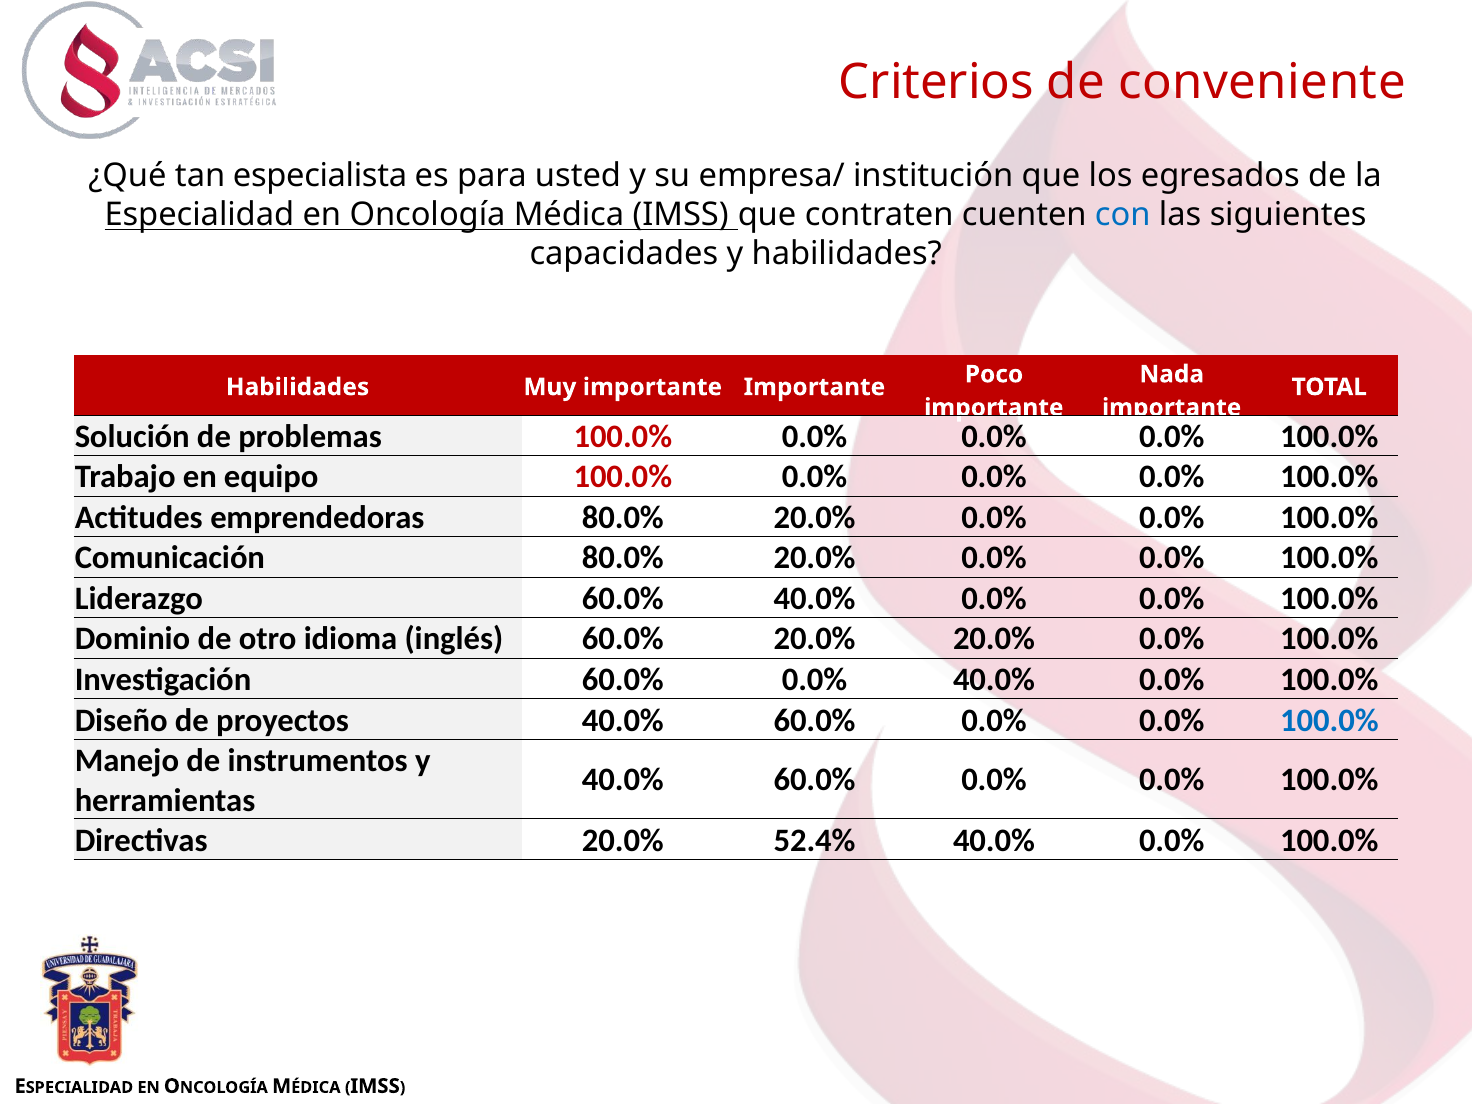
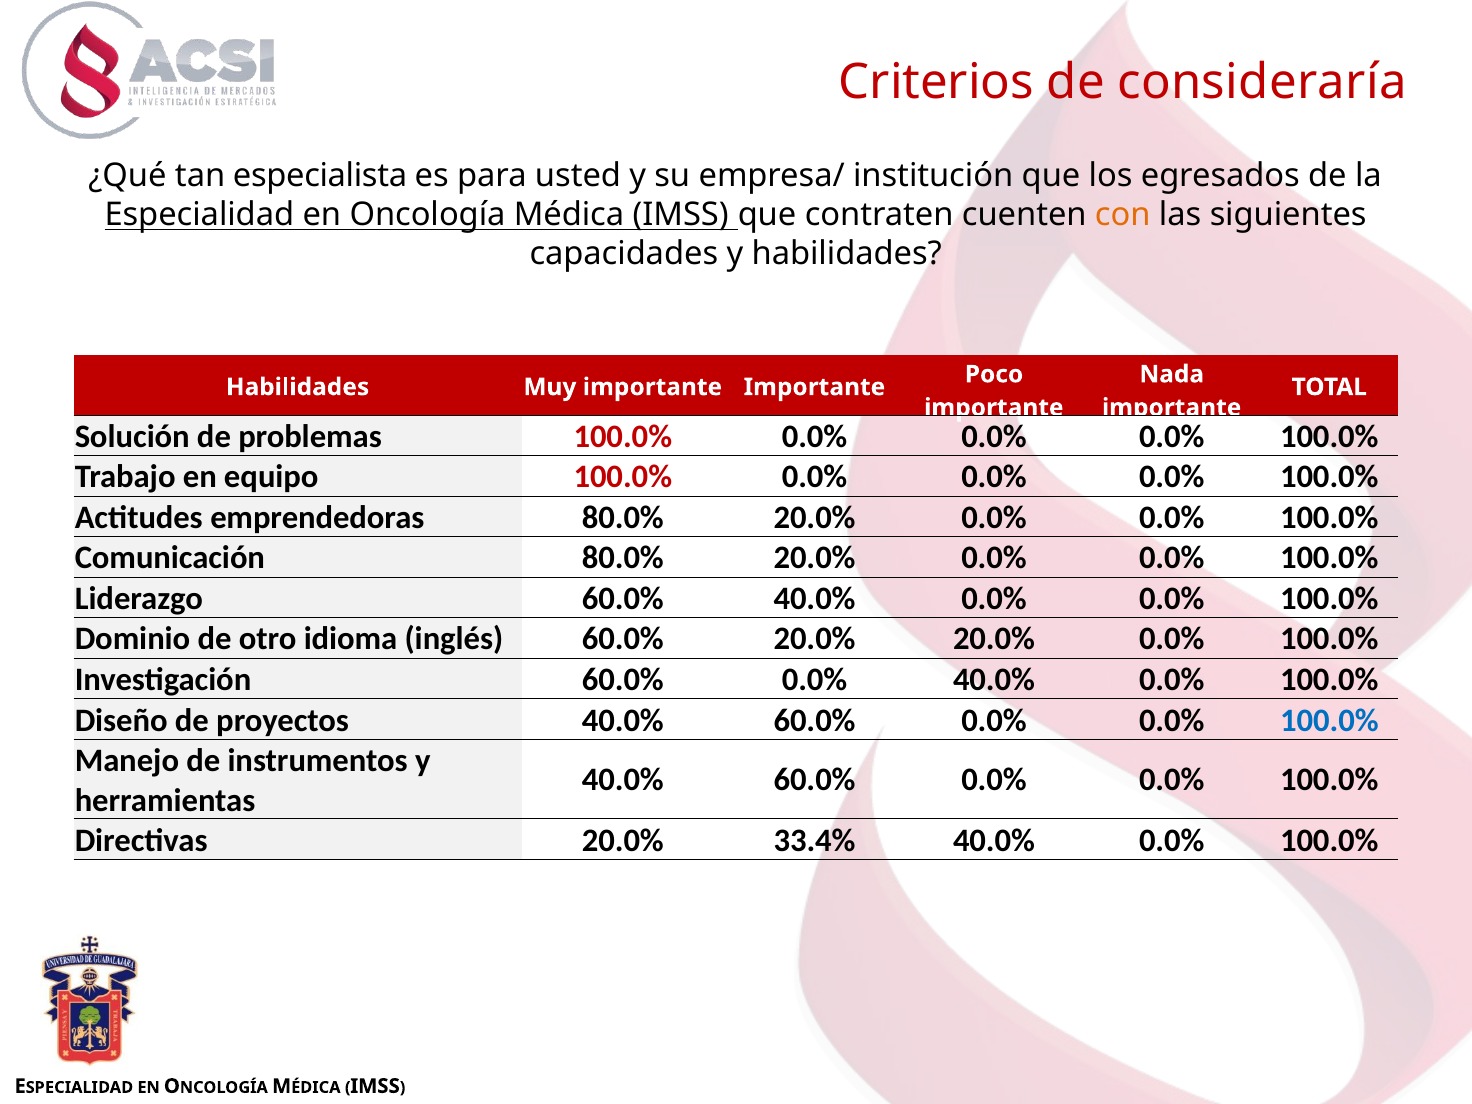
conveniente: conveniente -> consideraría
con colour: blue -> orange
52.4%: 52.4% -> 33.4%
